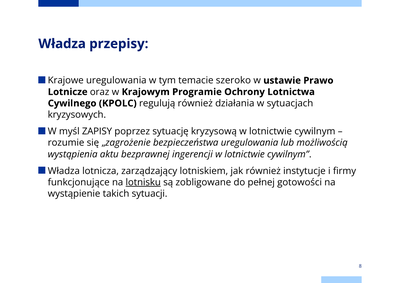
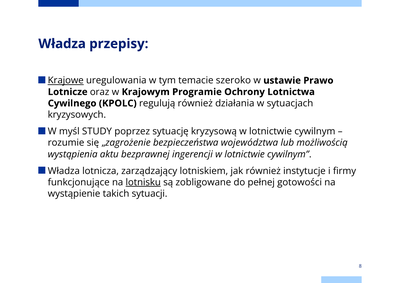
Krajowe underline: none -> present
ZAPISY: ZAPISY -> STUDY
bezpieczeństwa uregulowania: uregulowania -> województwa
